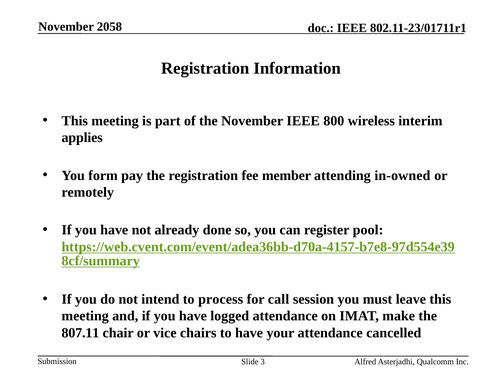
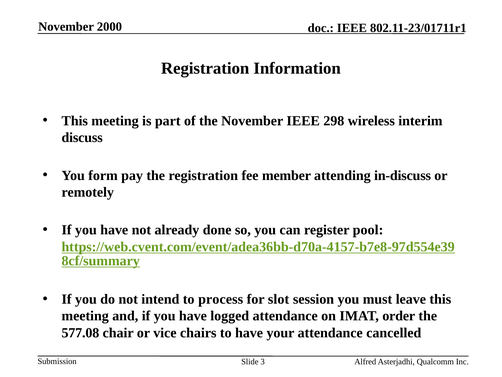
2058: 2058 -> 2000
800: 800 -> 298
applies: applies -> discuss
in-owned: in-owned -> in-discuss
call: call -> slot
make: make -> order
807.11: 807.11 -> 577.08
